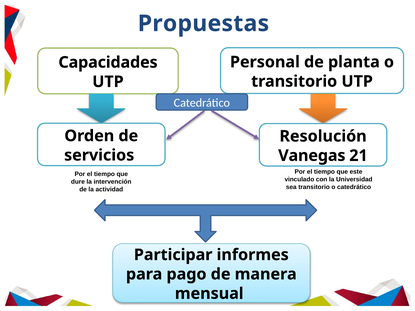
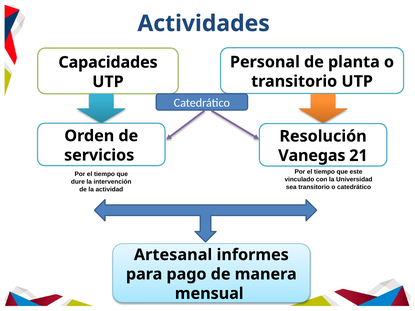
Propuestas: Propuestas -> Actividades
Participar: Participar -> Artesanal
